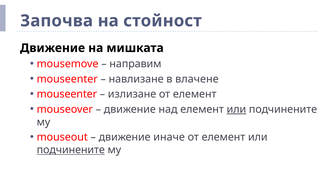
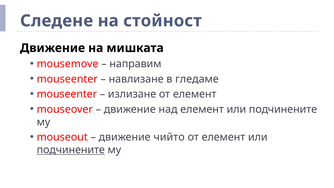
Започва: Започва -> Следене
влачене: влачене -> гледаме
или at (236, 109) underline: present -> none
иначе: иначе -> чийто
